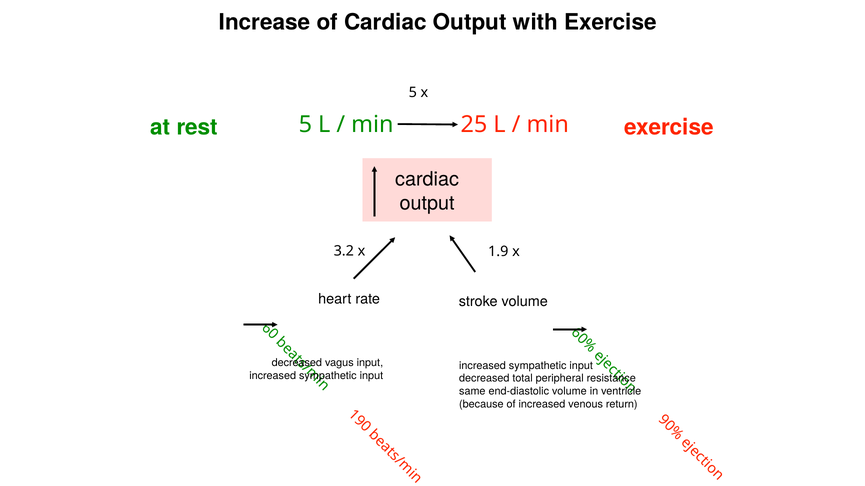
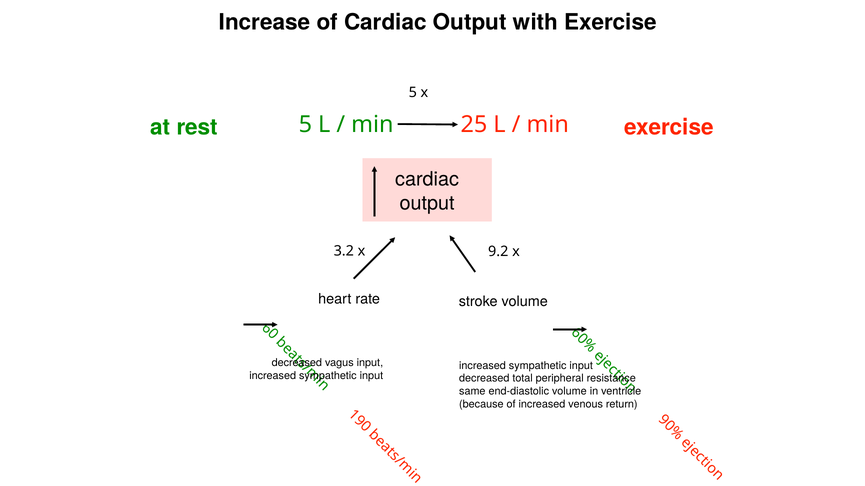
1.9: 1.9 -> 9.2
